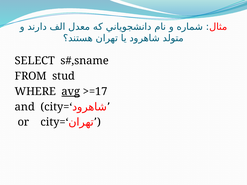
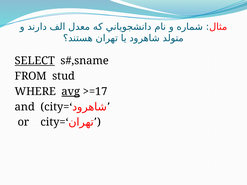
SELECT underline: none -> present
